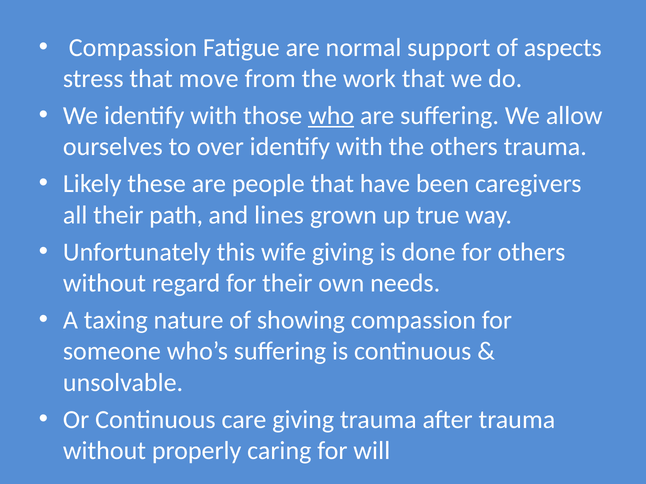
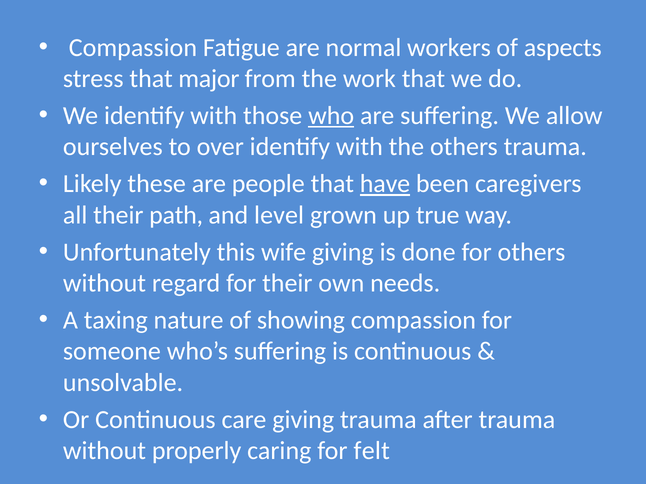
support: support -> workers
move: move -> major
have underline: none -> present
lines: lines -> level
will: will -> felt
